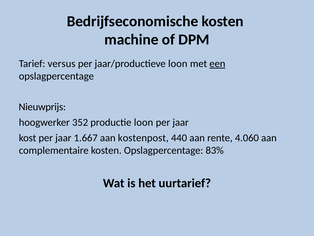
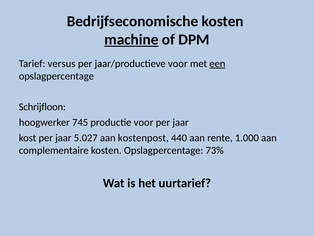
machine underline: none -> present
jaar/productieve loon: loon -> voor
Nieuwprijs: Nieuwprijs -> Schrijfloon
352: 352 -> 745
productie loon: loon -> voor
1.667: 1.667 -> 5.027
4.060: 4.060 -> 1.000
83%: 83% -> 73%
